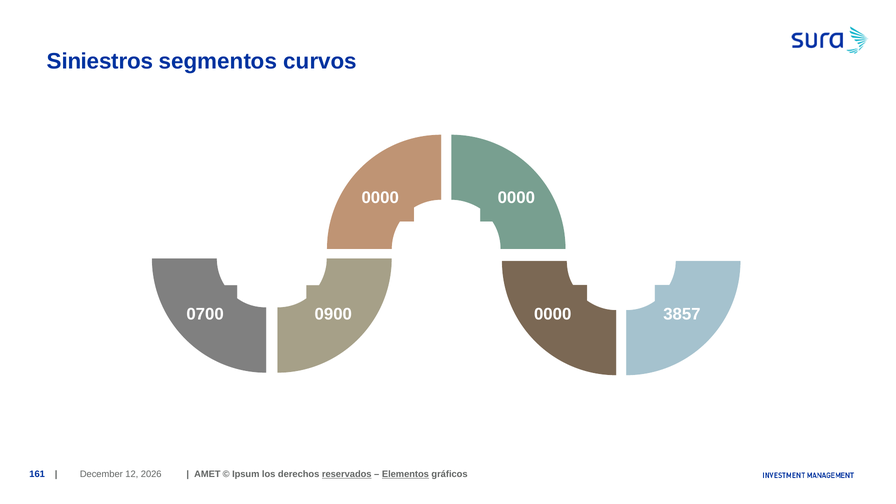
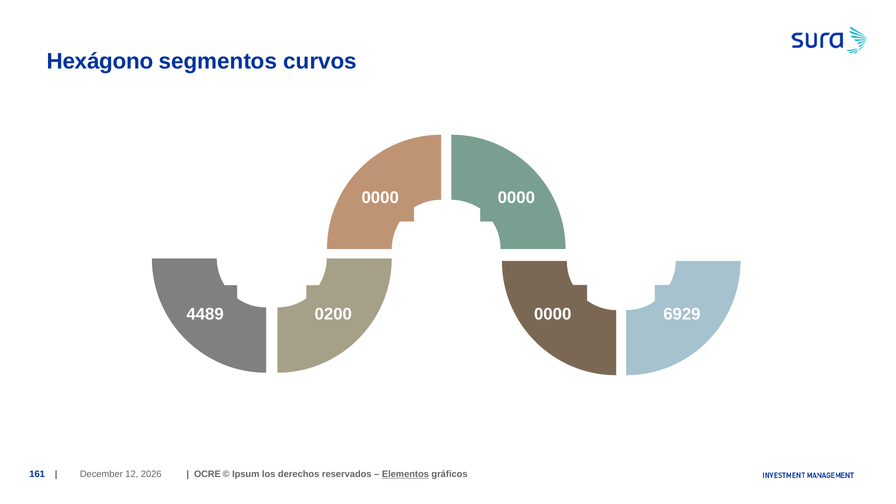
Siniestros: Siniestros -> Hexágono
0700: 0700 -> 4489
0900: 0900 -> 0200
3857: 3857 -> 6929
AMET: AMET -> OCRE
reservados underline: present -> none
